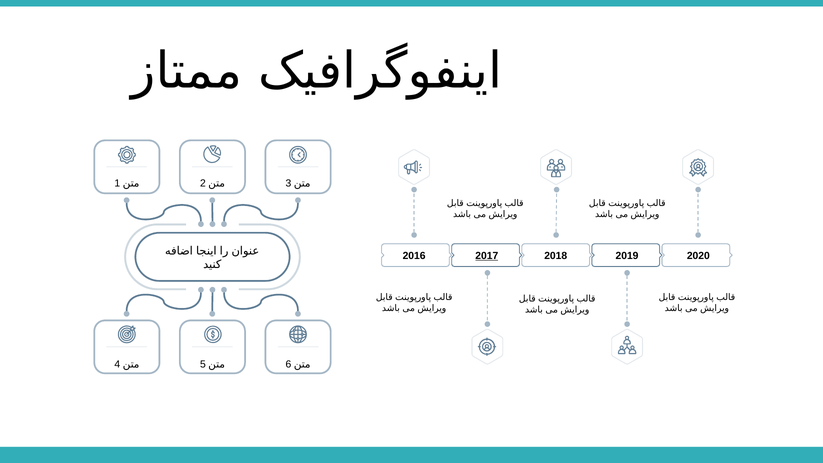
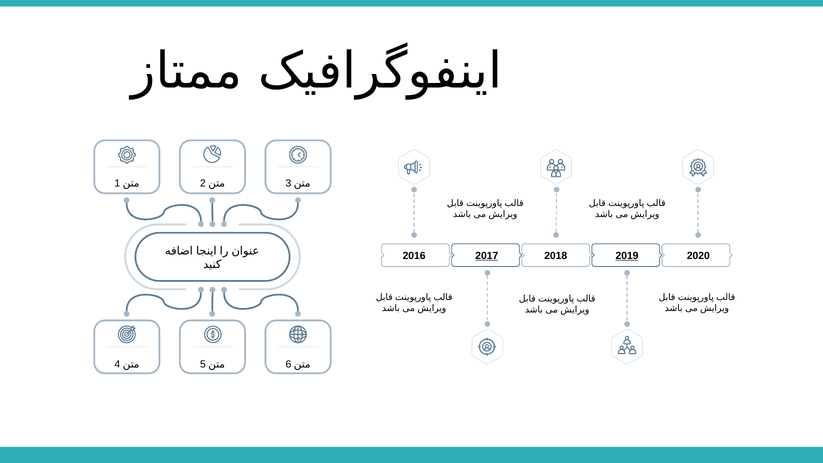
2019 underline: none -> present
